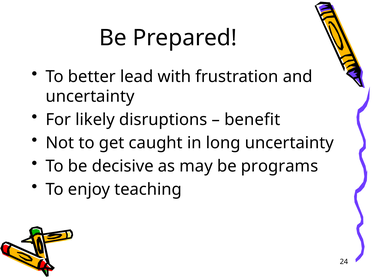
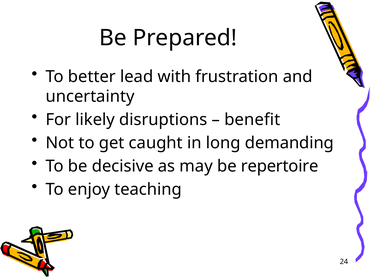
long uncertainty: uncertainty -> demanding
programs: programs -> repertoire
